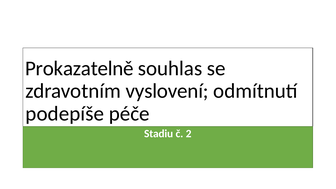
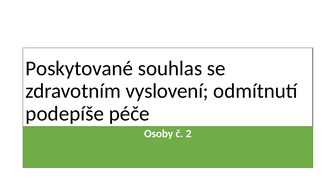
Prokazatelně: Prokazatelně -> Poskytované
Stadiu: Stadiu -> Osoby
